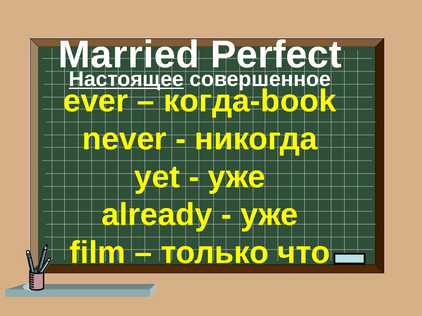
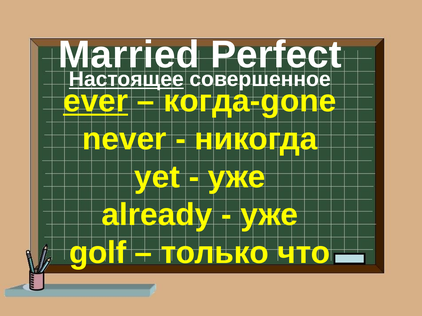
ever underline: none -> present
когда-book: когда-book -> когда-gone
film: film -> golf
